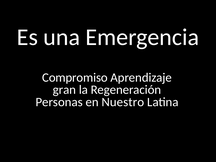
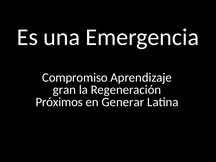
Personas: Personas -> Próximos
Nuestro: Nuestro -> Generar
